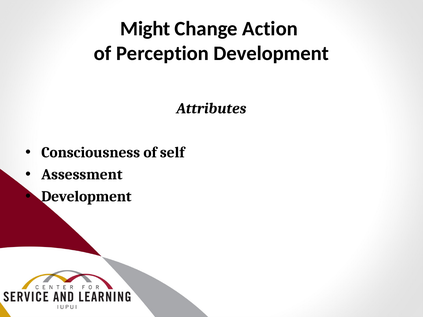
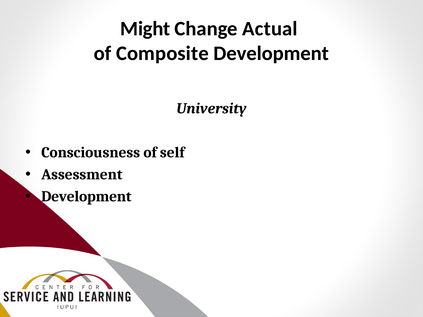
Action: Action -> Actual
Perception: Perception -> Composite
Attributes: Attributes -> University
